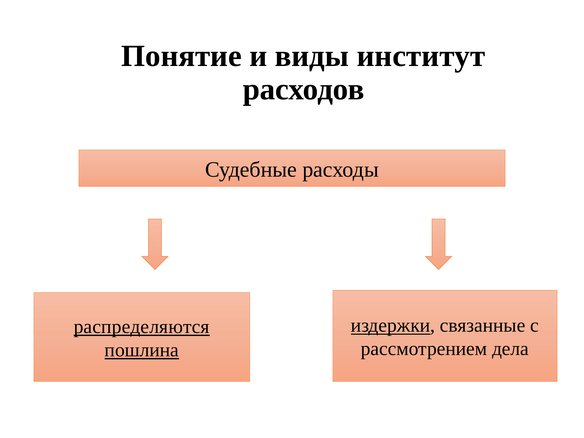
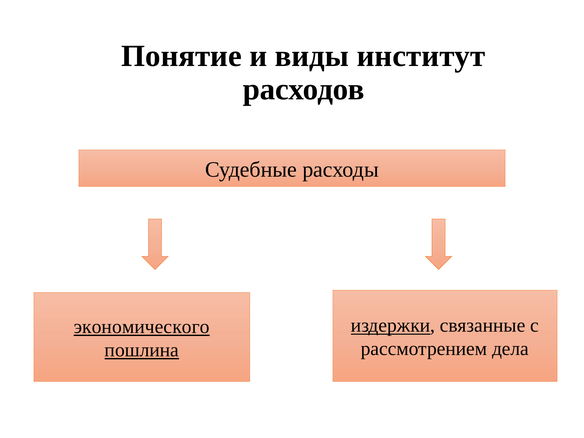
распределяются: распределяются -> экономического
